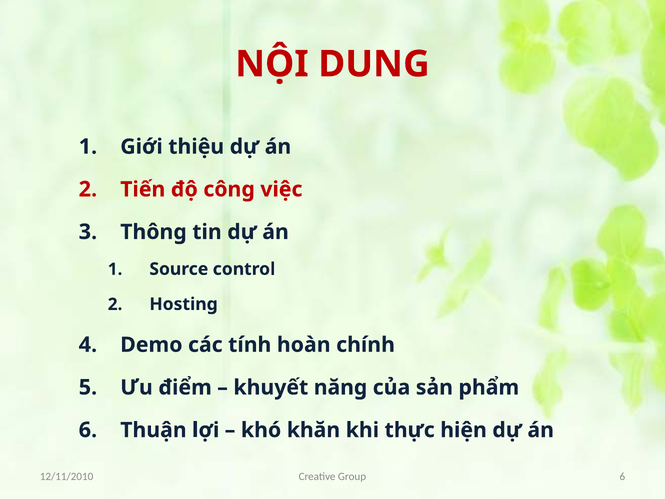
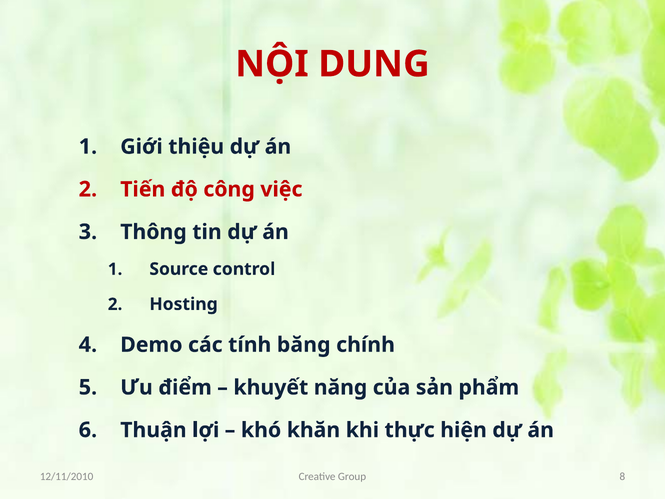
hoàn: hoàn -> băng
Group 6: 6 -> 8
